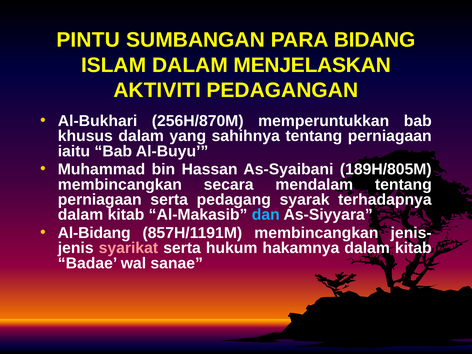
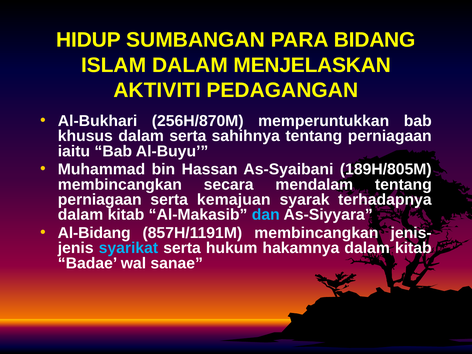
PINTU: PINTU -> HIDUP
dalam yang: yang -> serta
pedagang: pedagang -> kemajuan
syarikat colour: pink -> light blue
